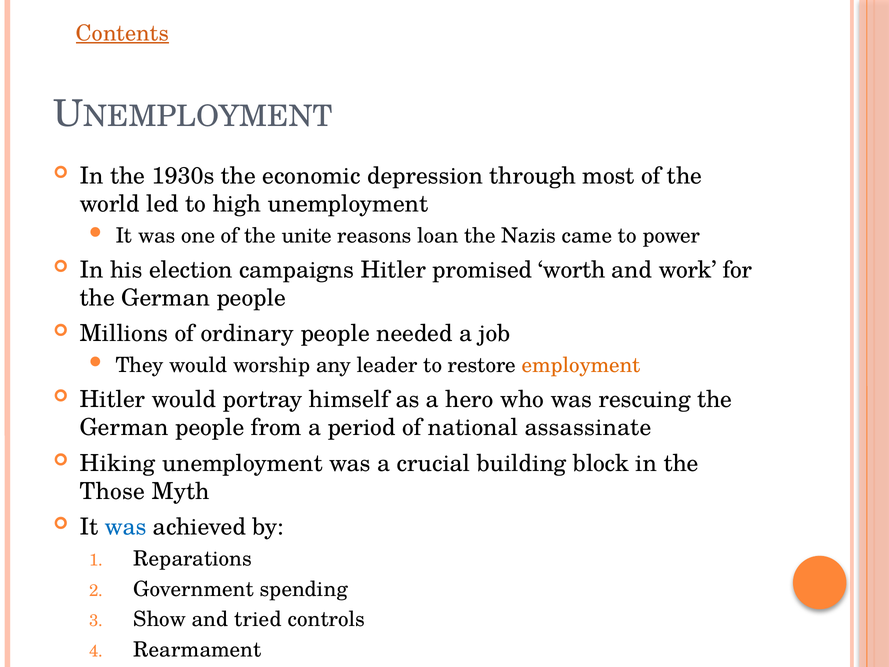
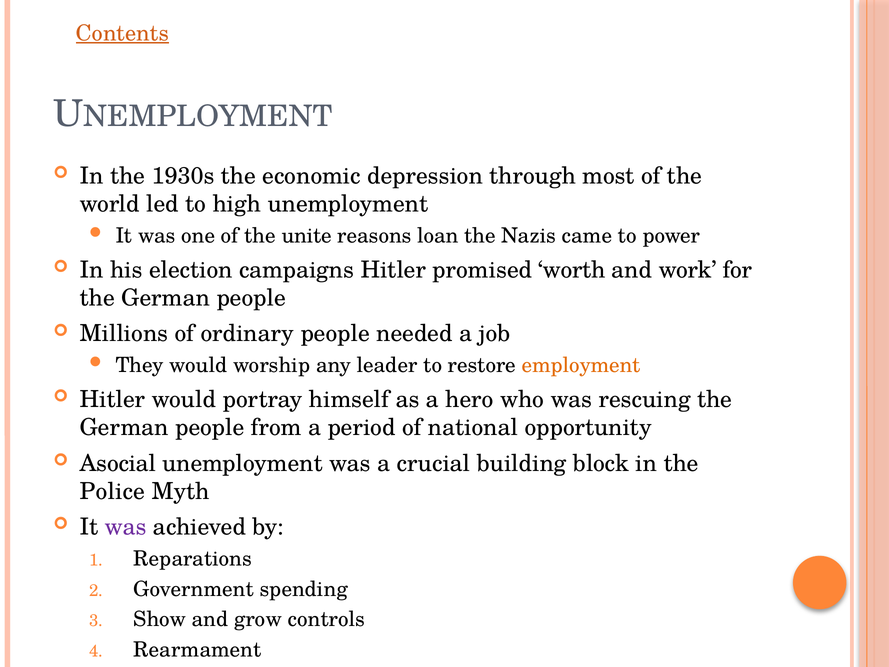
assassinate: assassinate -> opportunity
Hiking: Hiking -> Asocial
Those: Those -> Police
was at (126, 527) colour: blue -> purple
tried: tried -> grow
